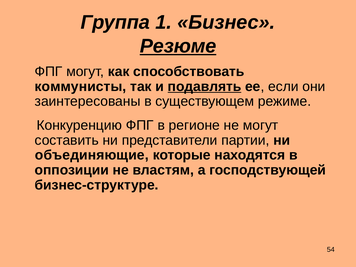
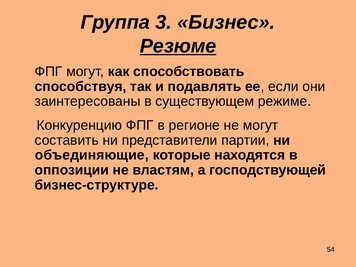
1: 1 -> 3
коммунисты: коммунисты -> способствуя
подавлять underline: present -> none
